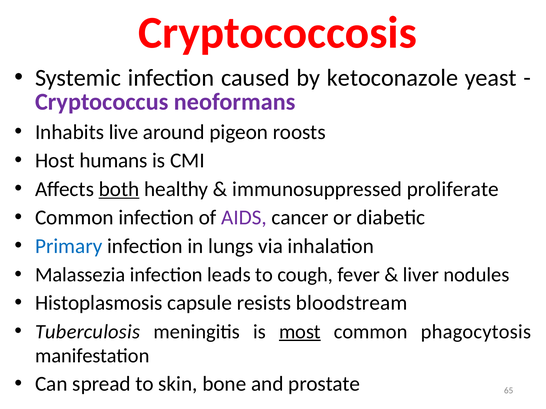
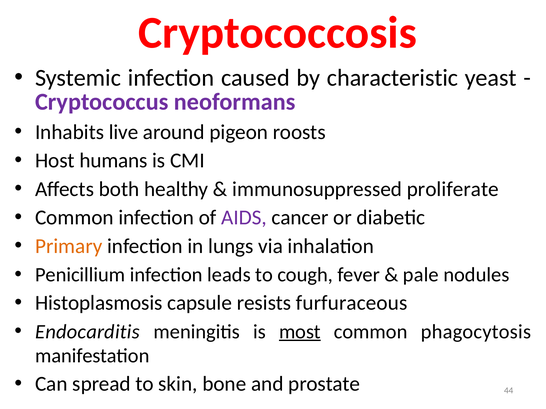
ketoconazole: ketoconazole -> characteristic
both underline: present -> none
Primary colour: blue -> orange
Malassezia: Malassezia -> Penicillium
liver: liver -> pale
bloodstream: bloodstream -> furfuraceous
Tuberculosis: Tuberculosis -> Endocarditis
65: 65 -> 44
